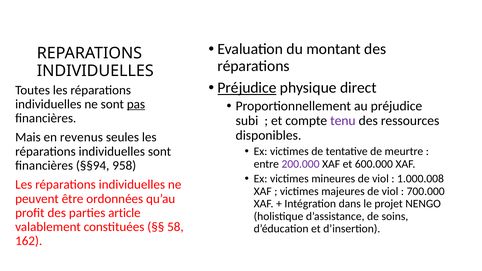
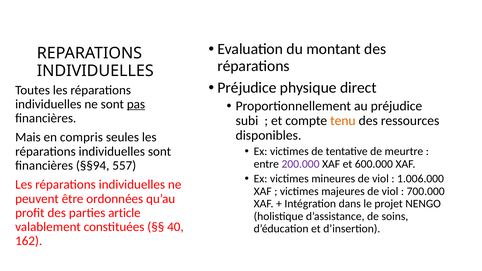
Préjudice at (247, 88) underline: present -> none
tenu colour: purple -> orange
revenus: revenus -> compris
958: 958 -> 557
1.000.008: 1.000.008 -> 1.006.000
58: 58 -> 40
